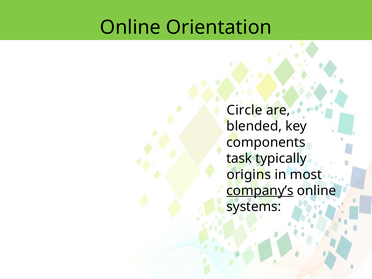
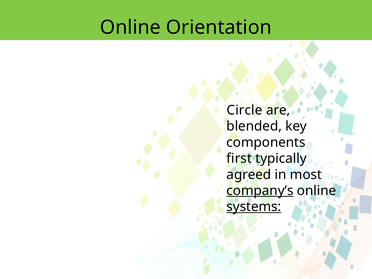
task: task -> first
origins: origins -> agreed
systems underline: none -> present
